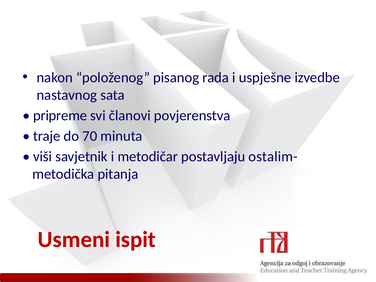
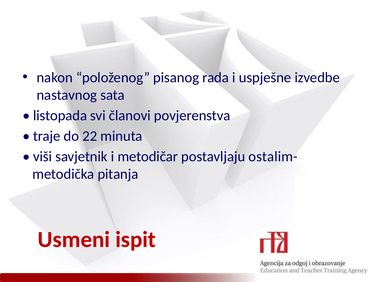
pripreme: pripreme -> listopada
70: 70 -> 22
